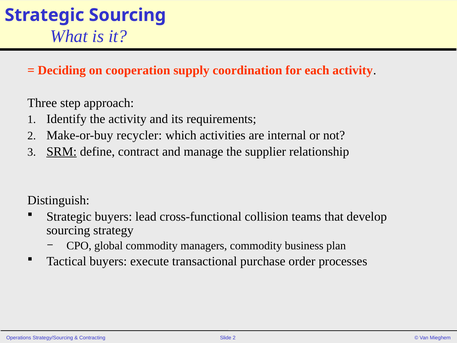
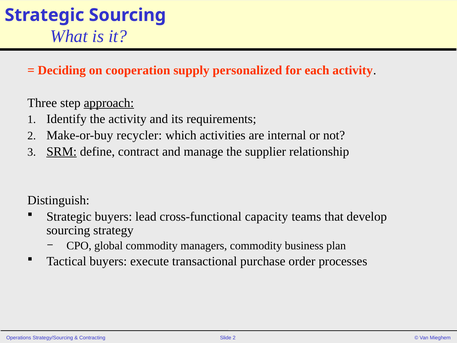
coordination: coordination -> personalized
approach underline: none -> present
collision: collision -> capacity
